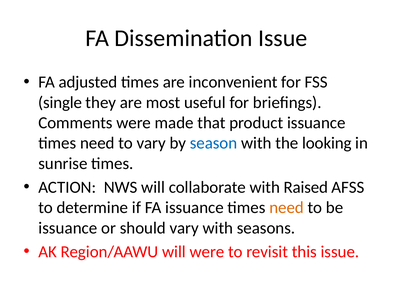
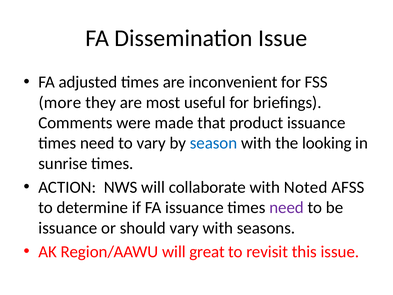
single: single -> more
Raised: Raised -> Noted
need at (287, 207) colour: orange -> purple
will were: were -> great
